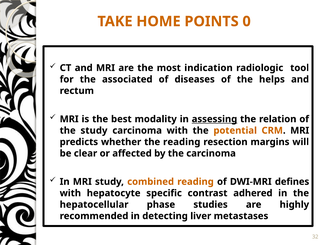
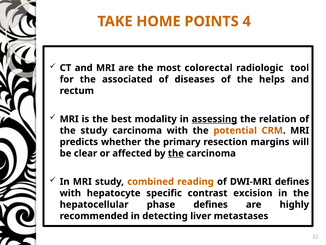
0: 0 -> 4
indication: indication -> colorectal
the reading: reading -> primary
the at (176, 153) underline: none -> present
adhered: adhered -> excision
phase studies: studies -> defines
